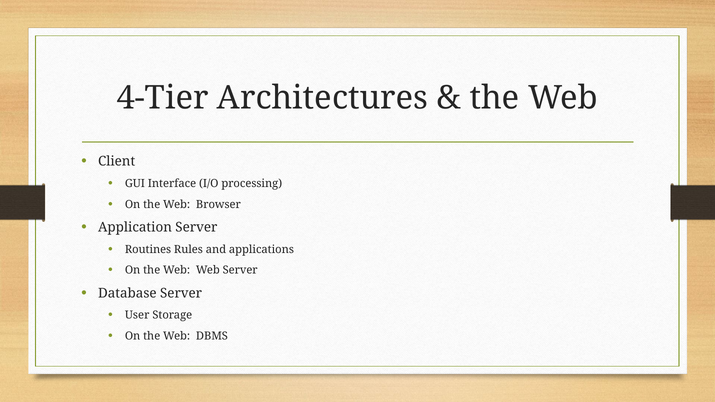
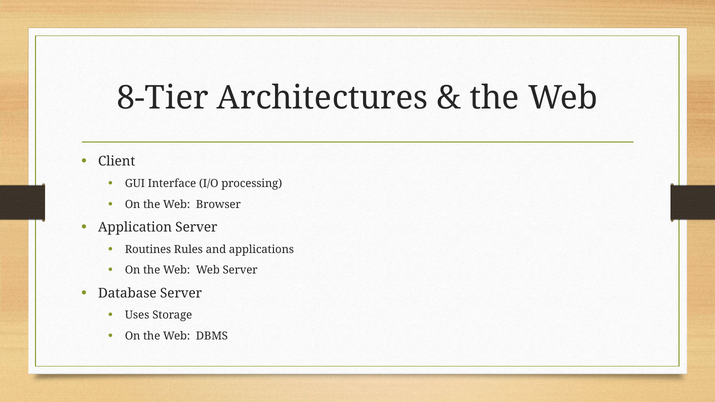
4-Tier: 4-Tier -> 8-Tier
User: User -> Uses
